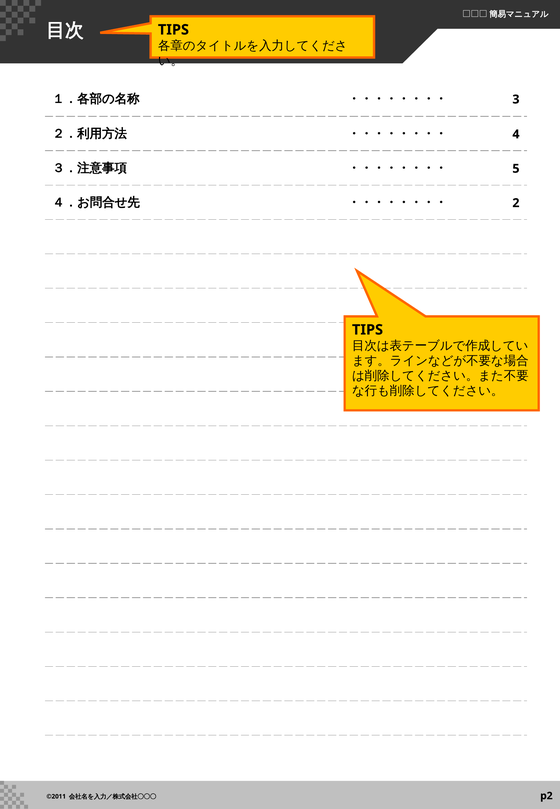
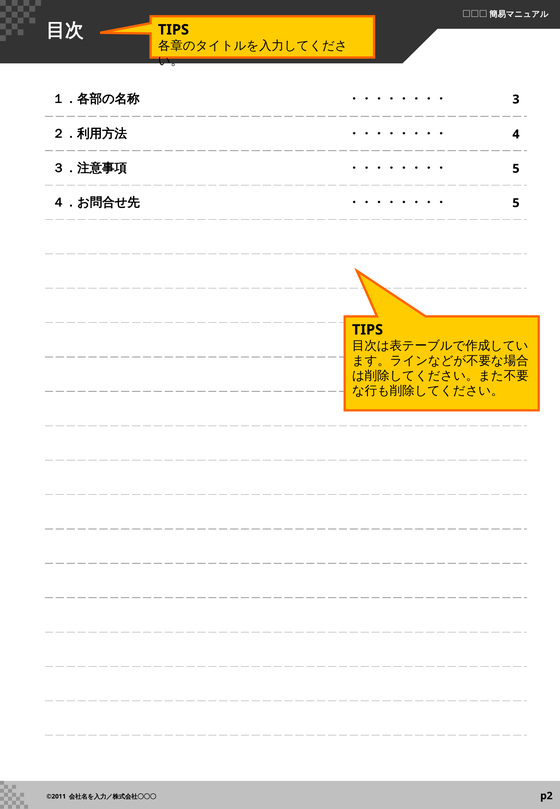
2 at (516, 203): 2 -> 5
